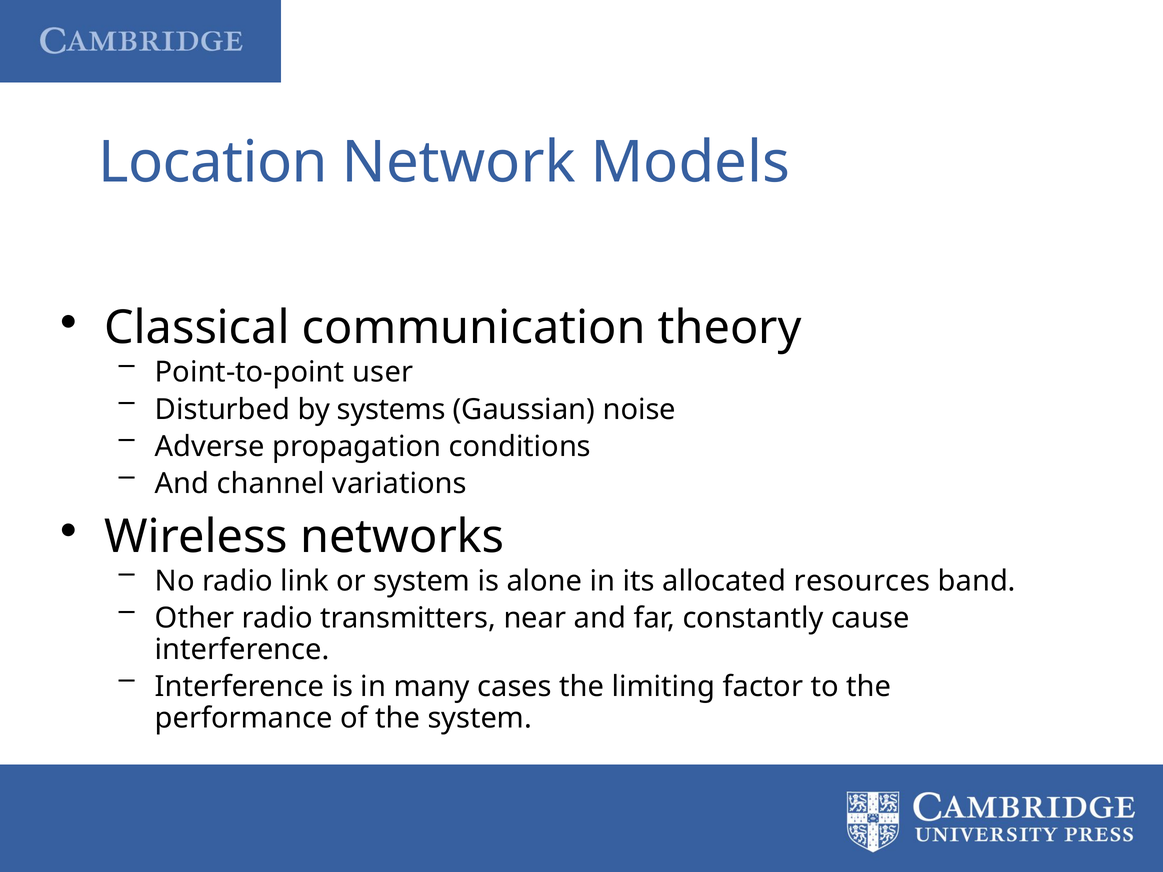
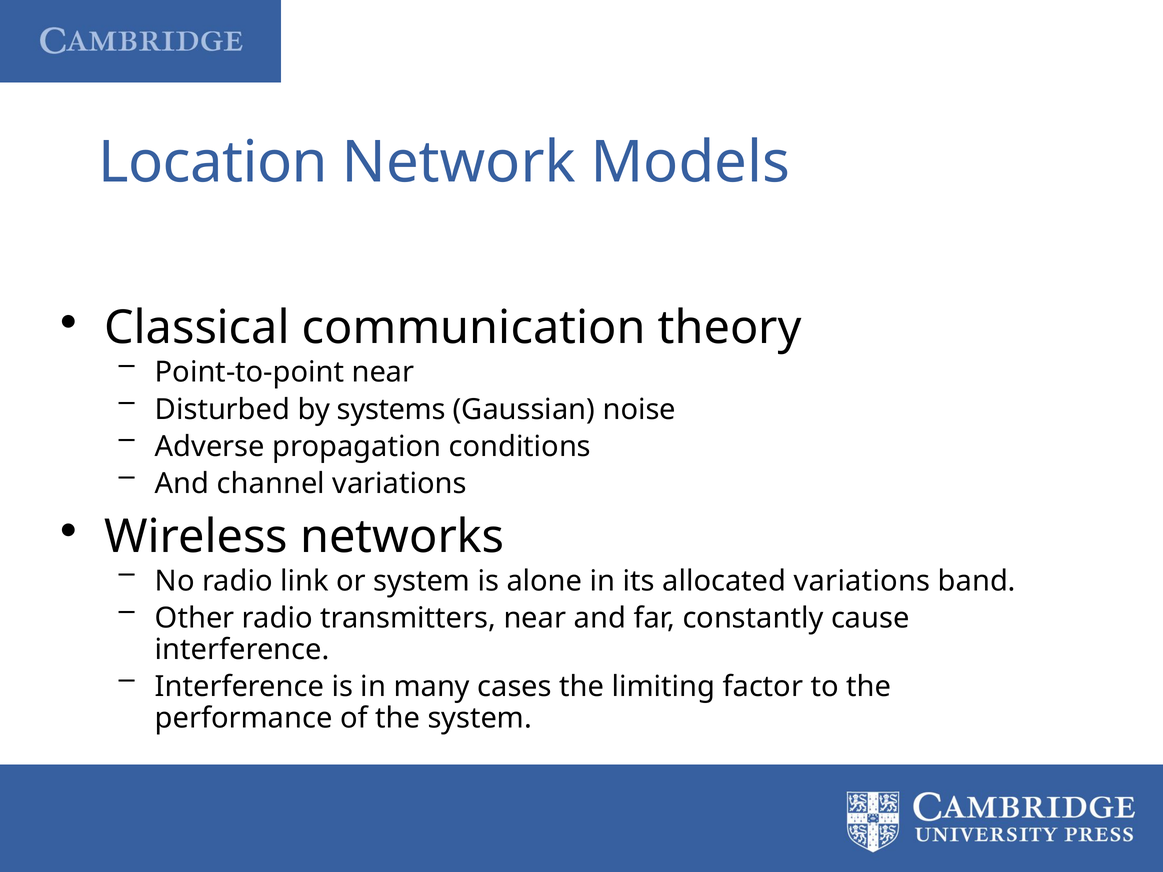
Point-to-point user: user -> near
allocated resources: resources -> variations
